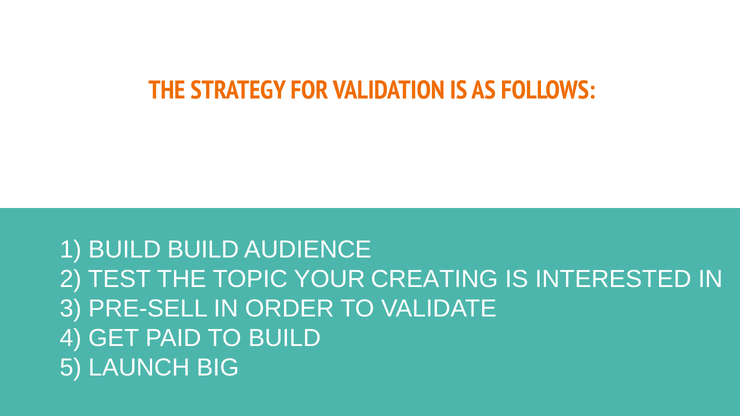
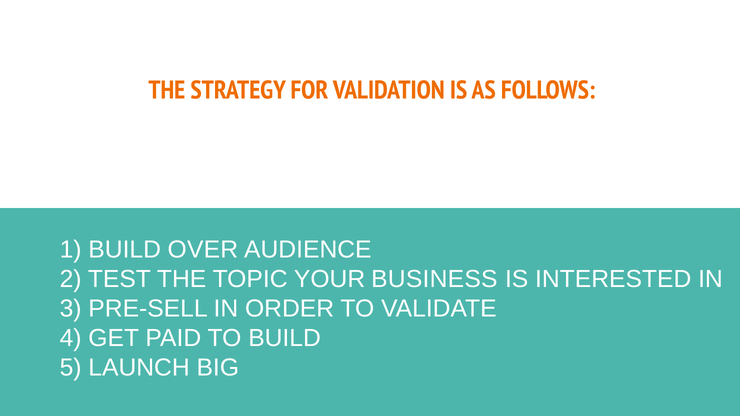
BUILD BUILD: BUILD -> OVER
CREATING: CREATING -> BUSINESS
